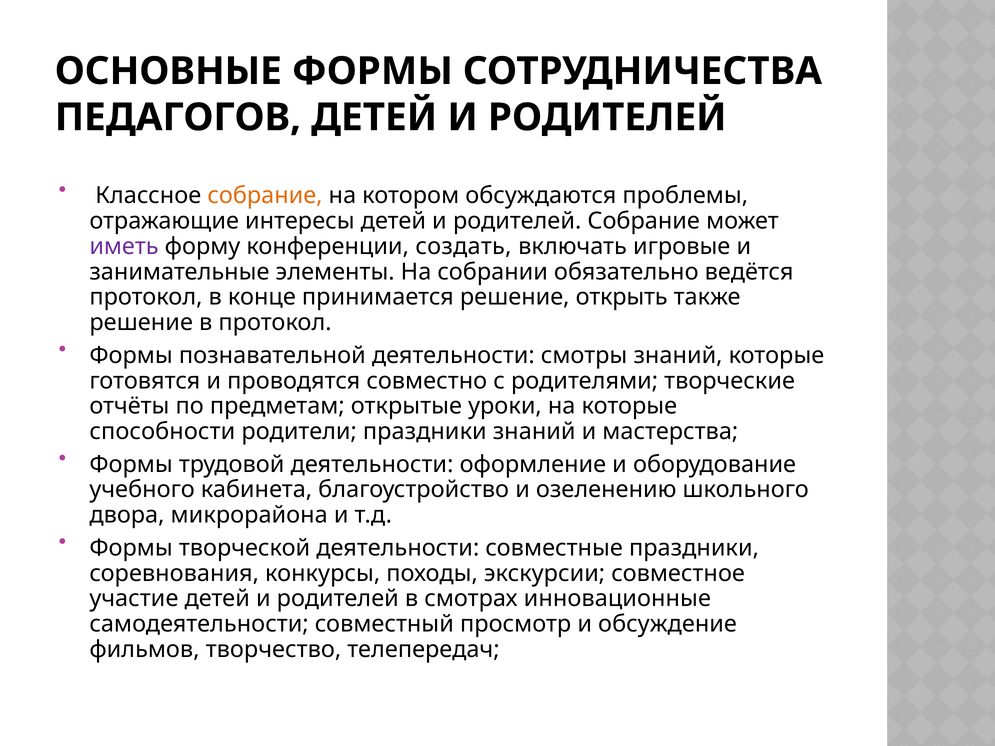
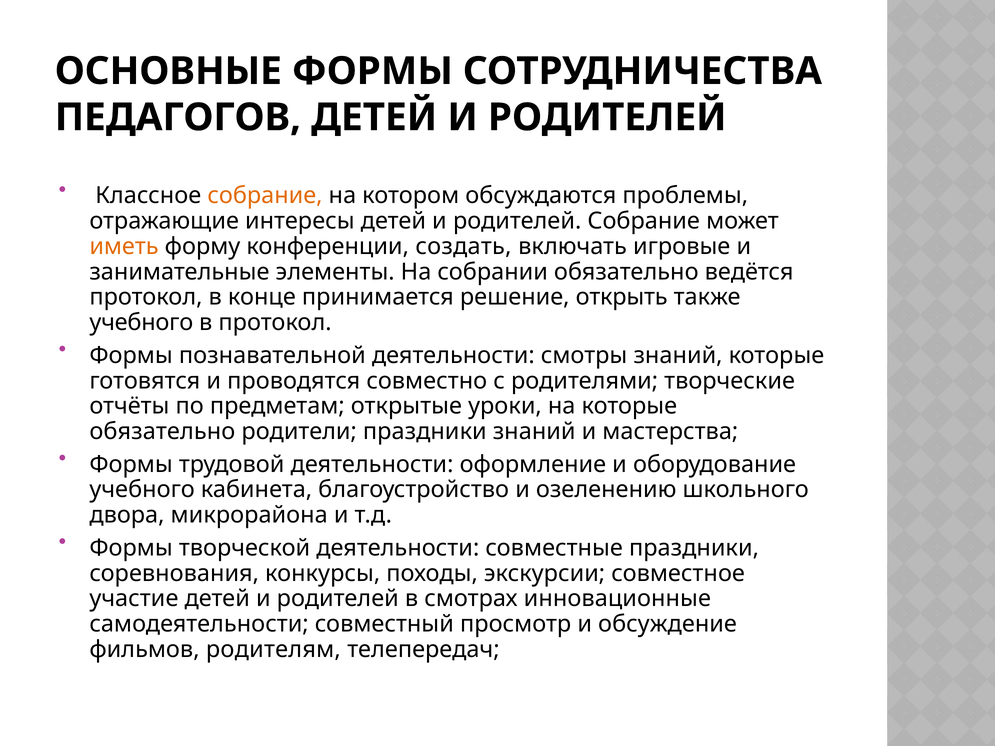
иметь colour: purple -> orange
решение at (141, 323): решение -> учебного
способности at (162, 432): способности -> обязательно
творчество: творчество -> родителям
